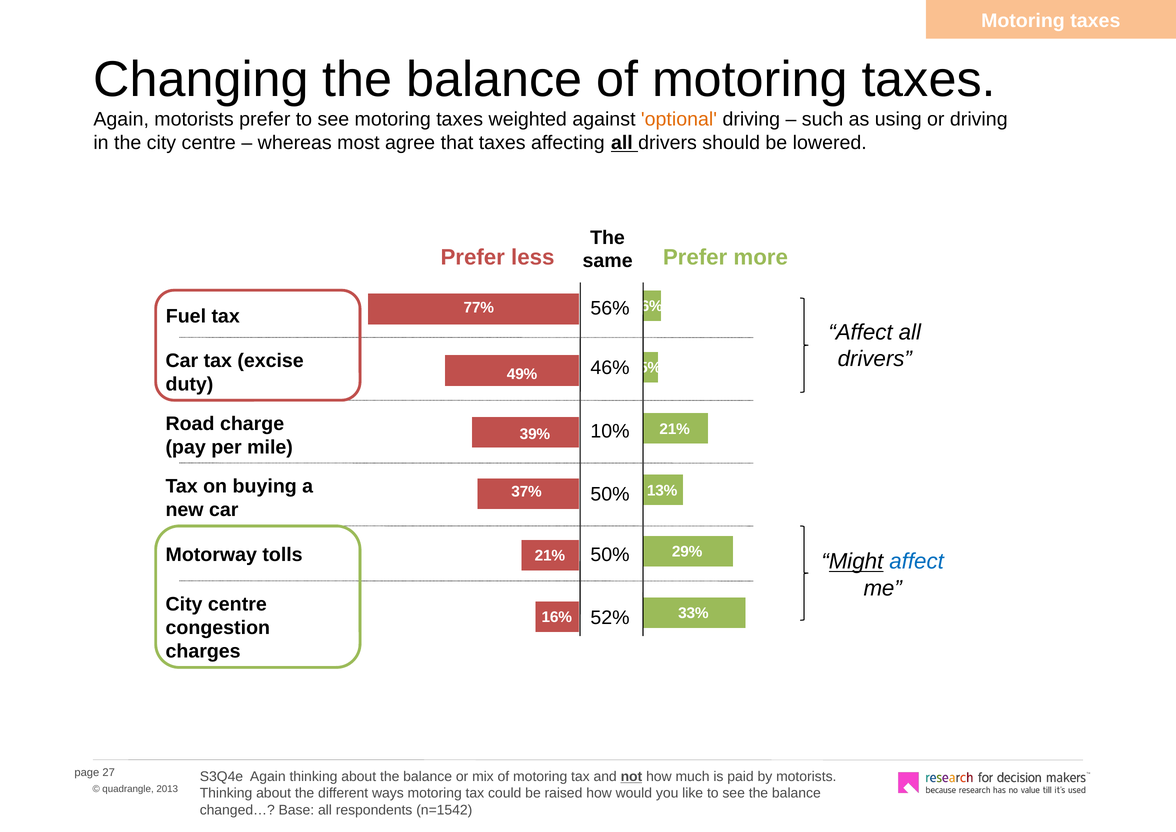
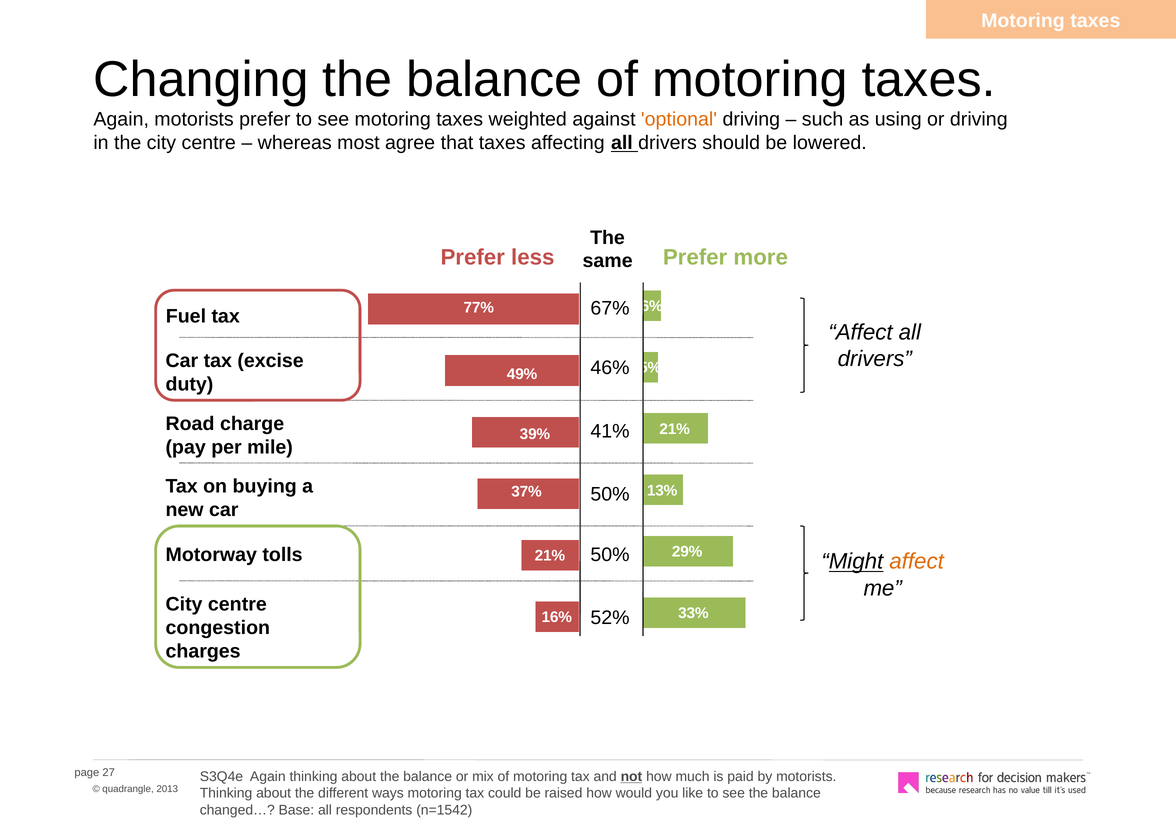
56%: 56% -> 67%
10%: 10% -> 41%
affect at (917, 562) colour: blue -> orange
